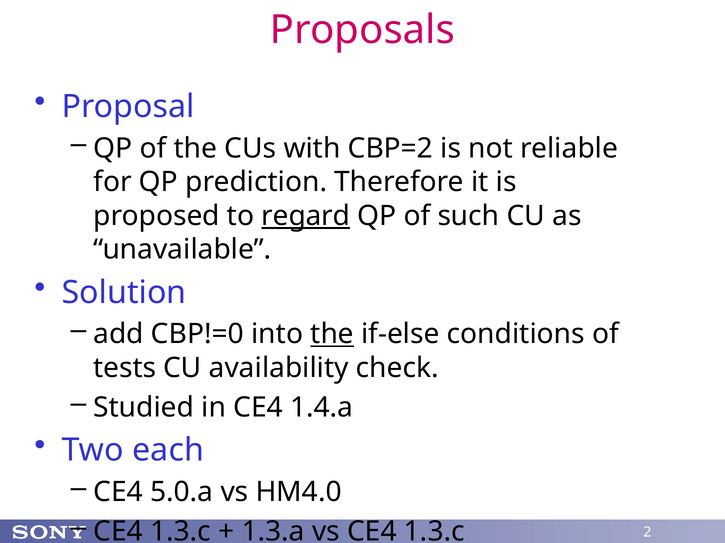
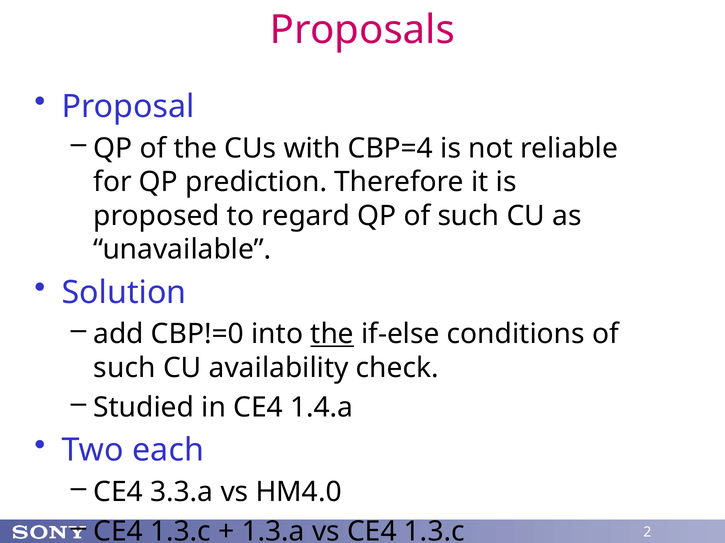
CBP=2: CBP=2 -> CBP=4
regard underline: present -> none
tests at (125, 368): tests -> such
5.0.a: 5.0.a -> 3.3.a
